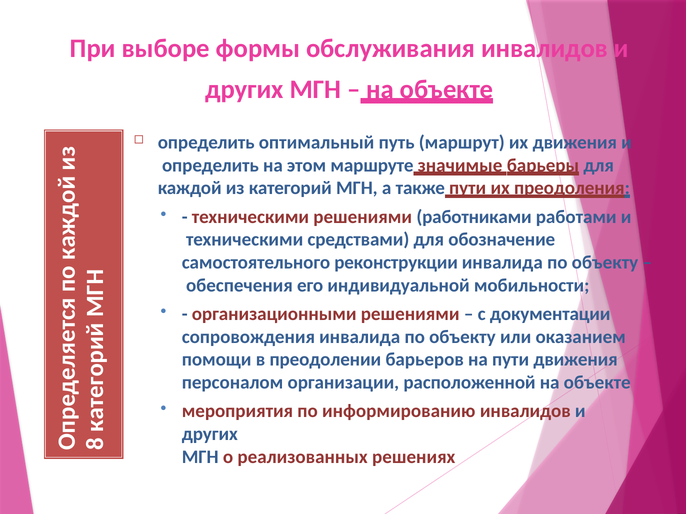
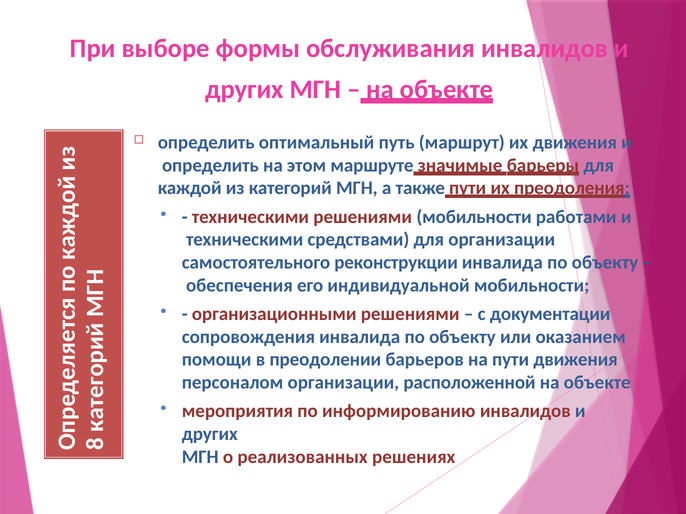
решениями работниками: работниками -> мобильности
для обозначение: обозначение -> организации
